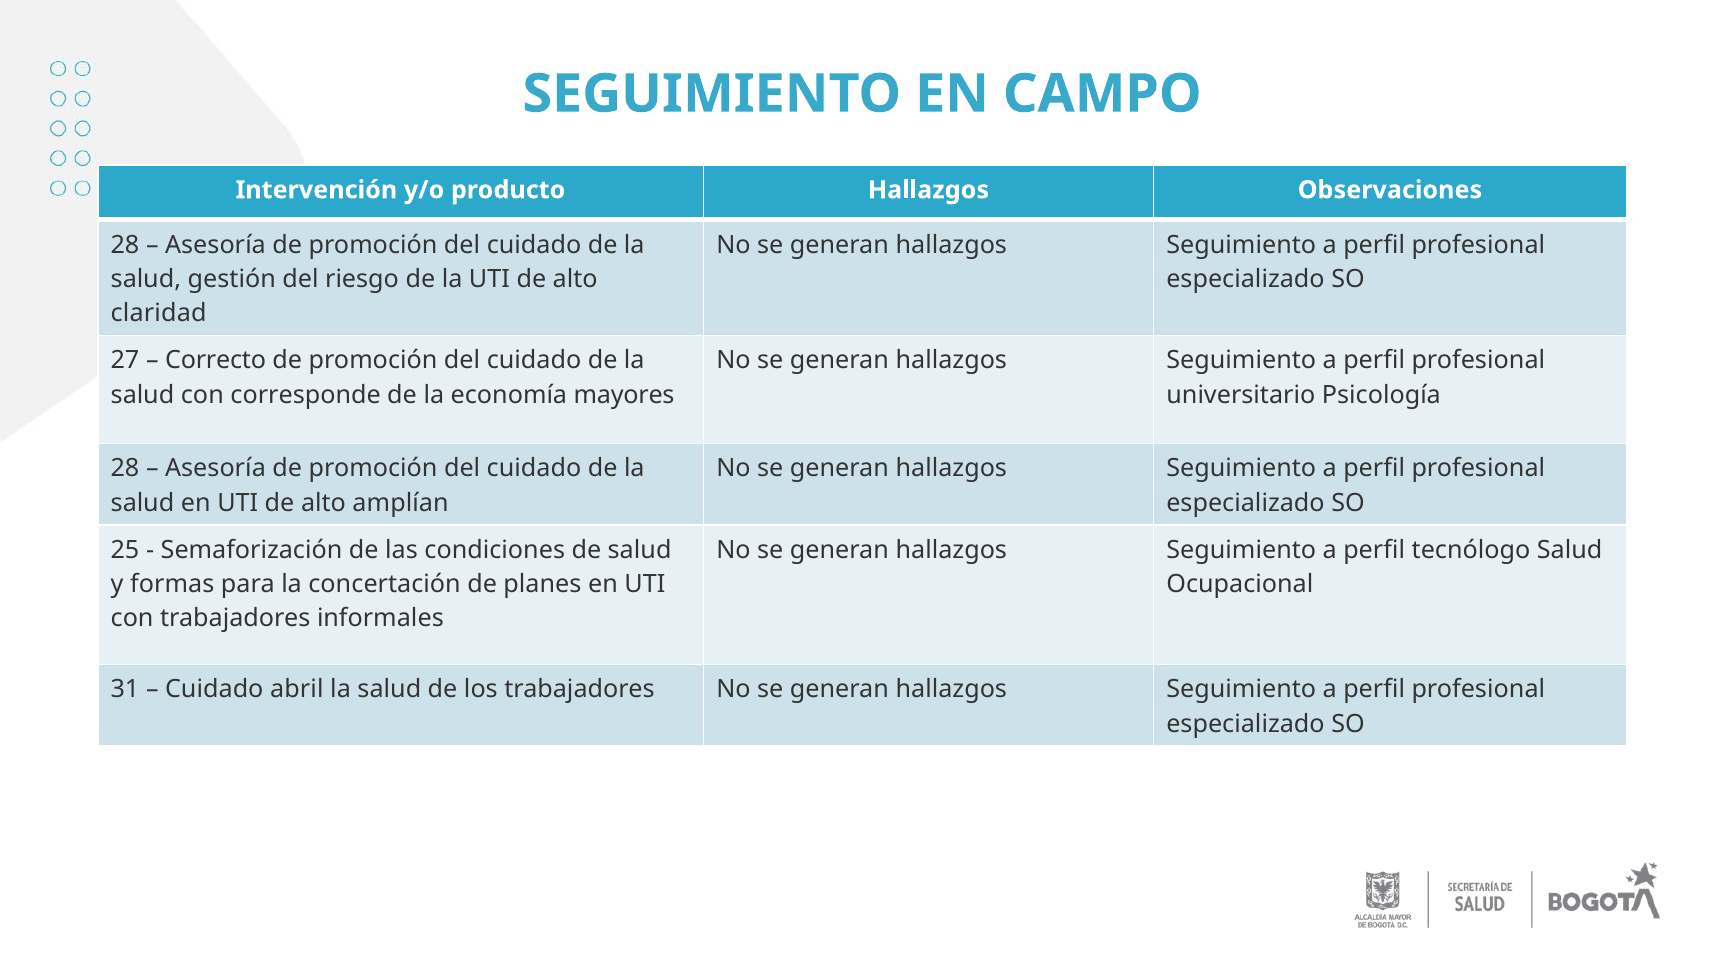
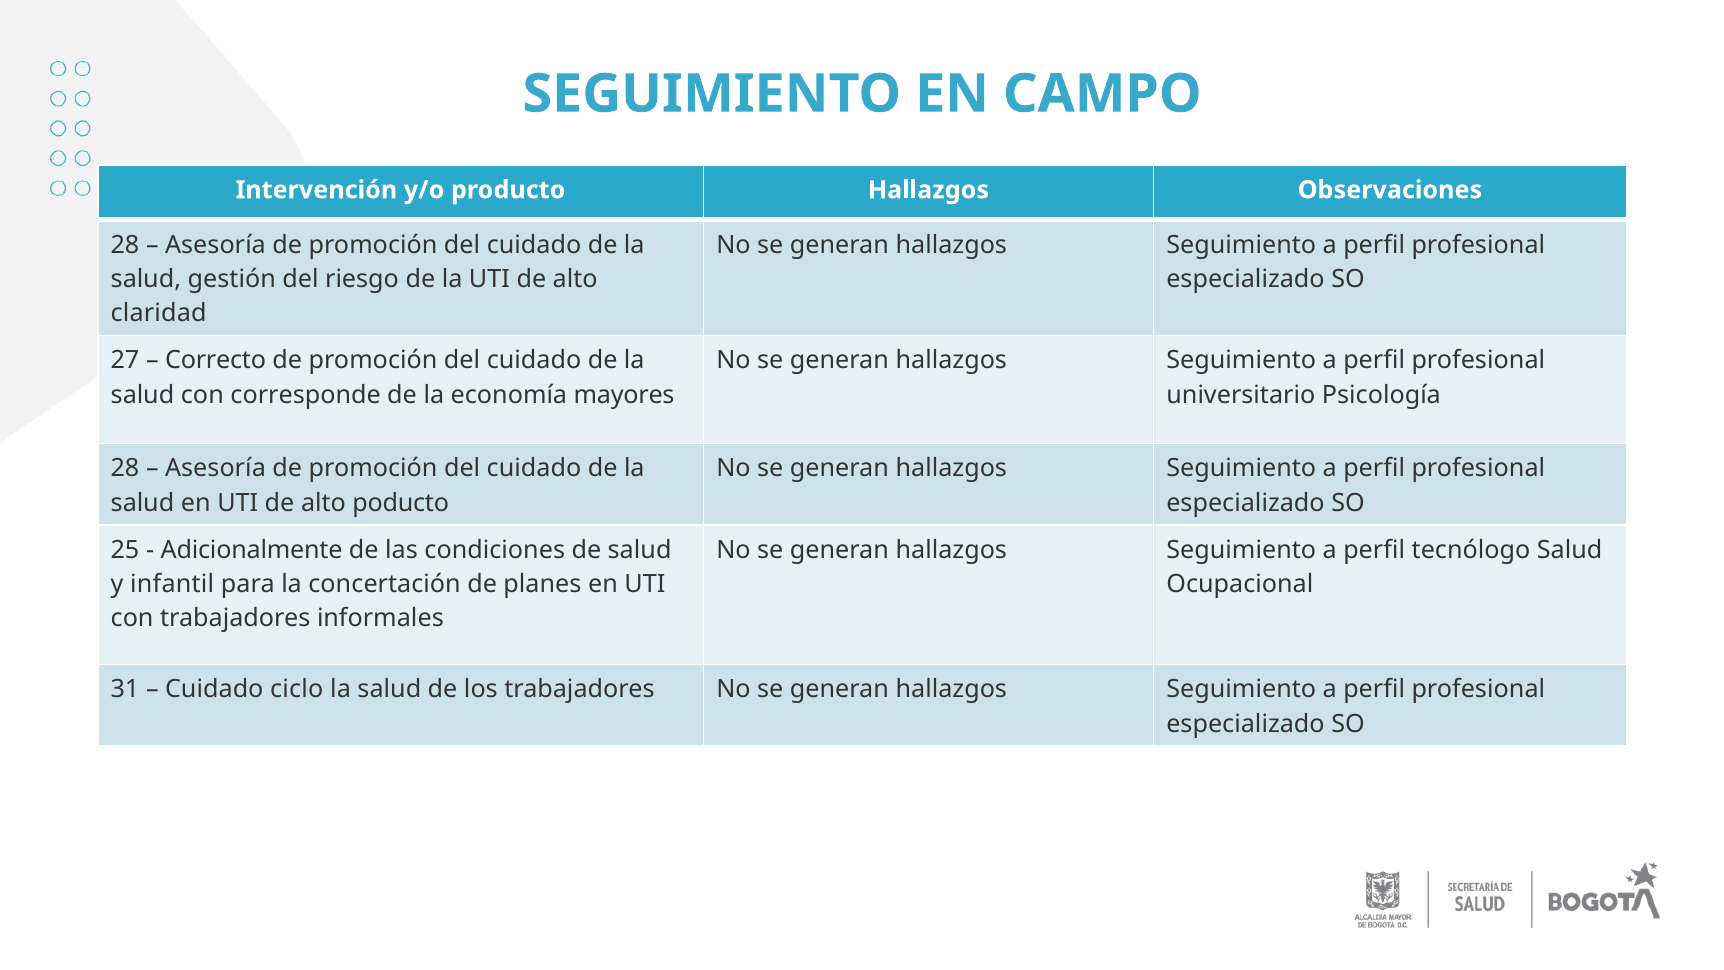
amplían: amplían -> poducto
Semaforización: Semaforización -> Adicionalmente
formas: formas -> infantil
abril: abril -> ciclo
